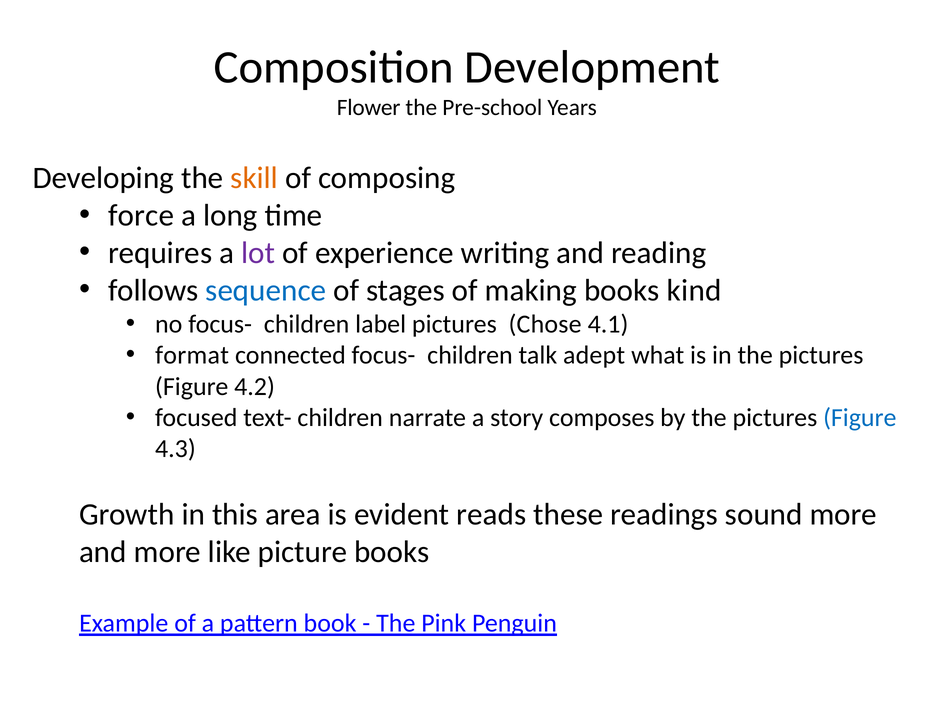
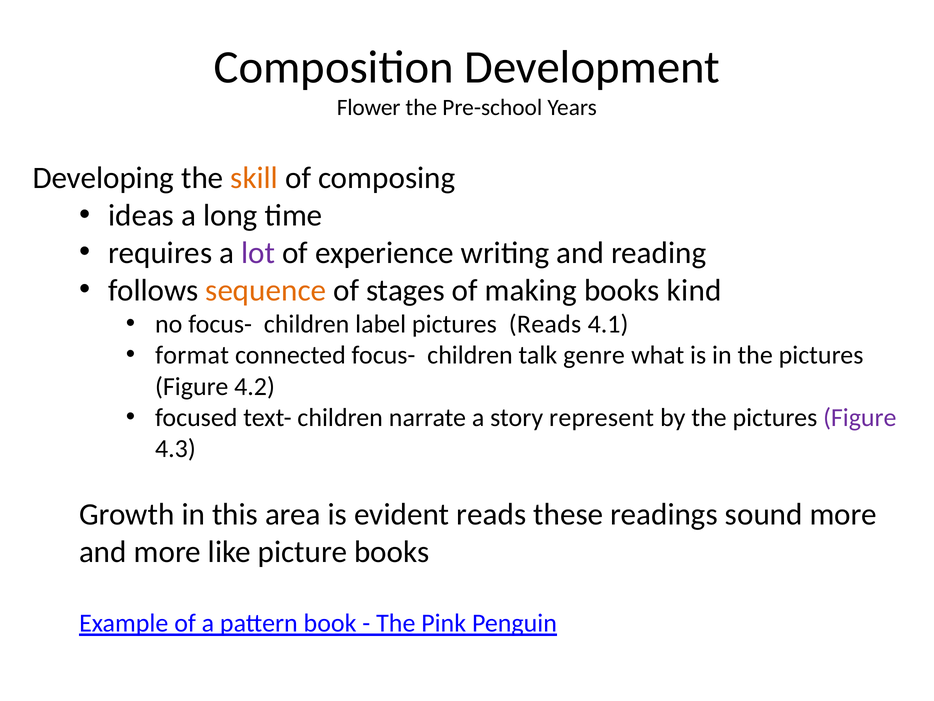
force: force -> ideas
sequence at (266, 290) colour: blue -> orange
pictures Chose: Chose -> Reads
adept: adept -> genre
composes: composes -> represent
Figure at (860, 417) colour: blue -> purple
